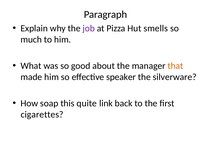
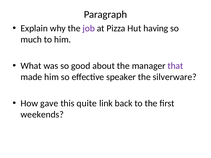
smells: smells -> having
that colour: orange -> purple
soap: soap -> gave
cigarettes: cigarettes -> weekends
